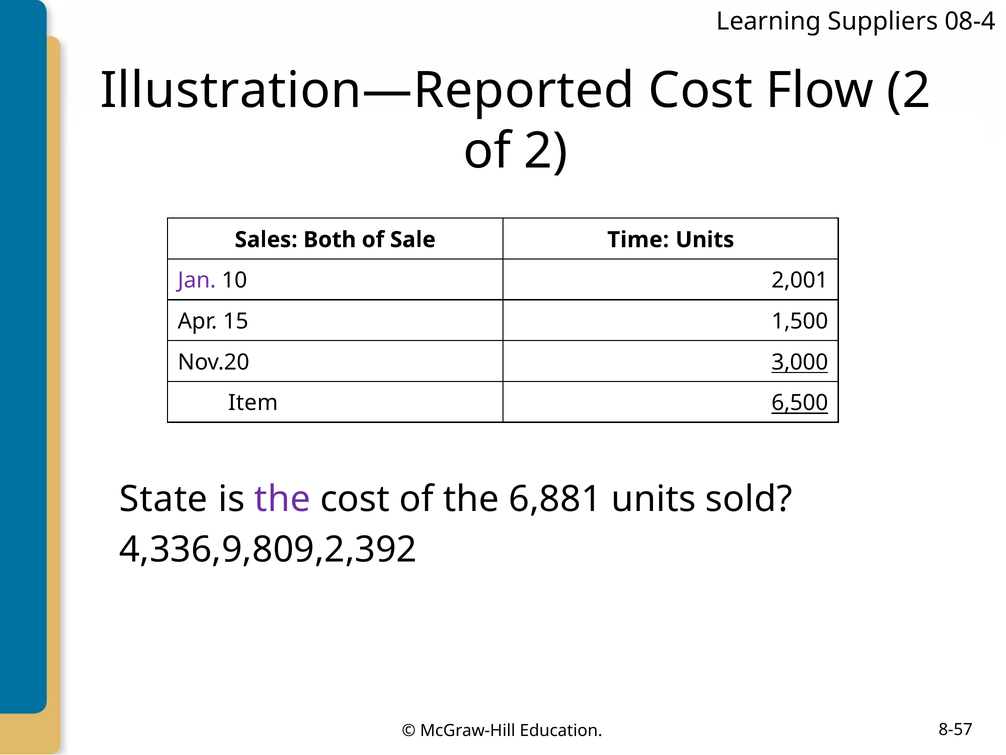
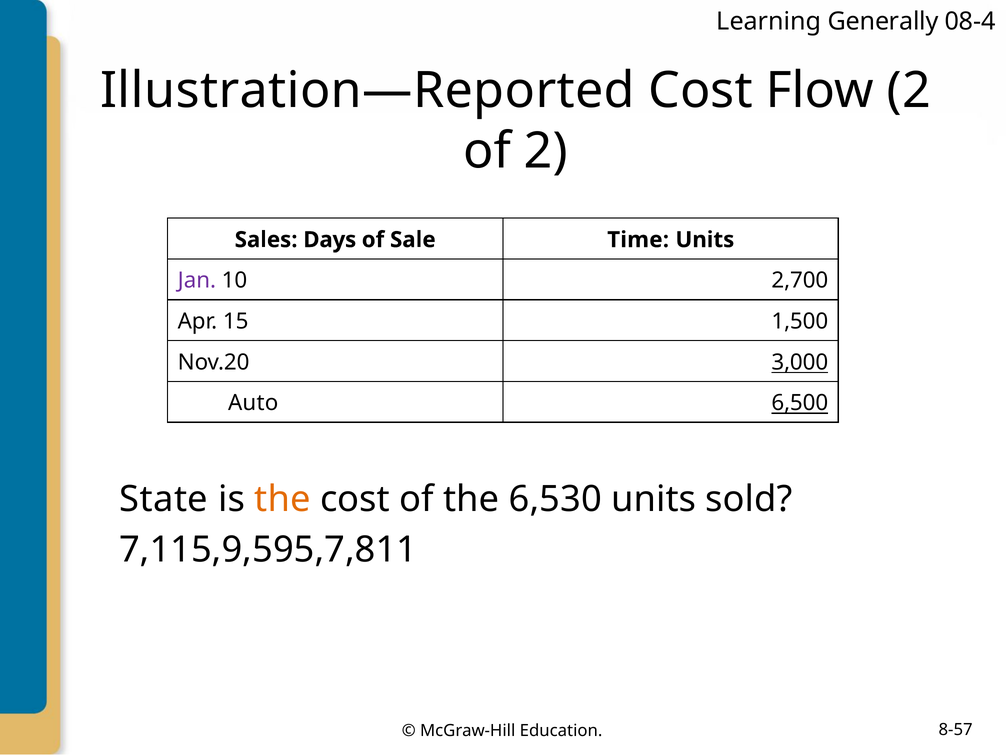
Suppliers: Suppliers -> Generally
Both: Both -> Days
2,001: 2,001 -> 2,700
Item: Item -> Auto
the at (282, 499) colour: purple -> orange
6,881: 6,881 -> 6,530
4,336,9,809,2,392: 4,336,9,809,2,392 -> 7,115,9,595,7,811
